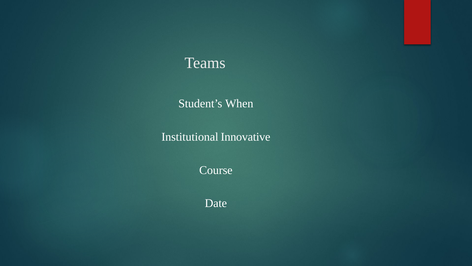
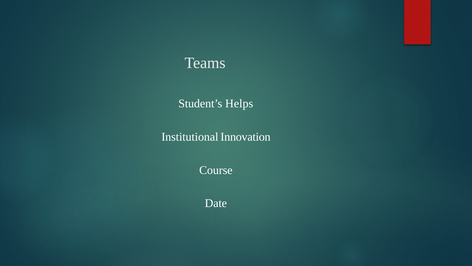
When: When -> Helps
Innovative: Innovative -> Innovation
